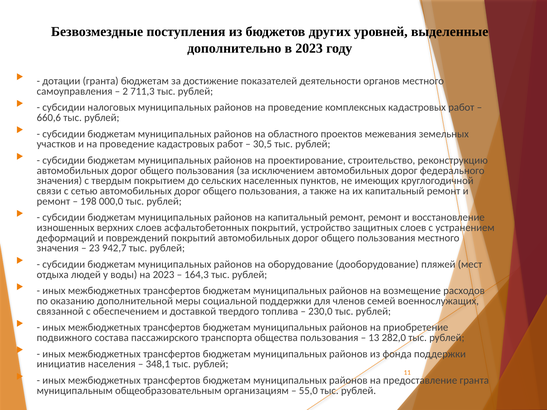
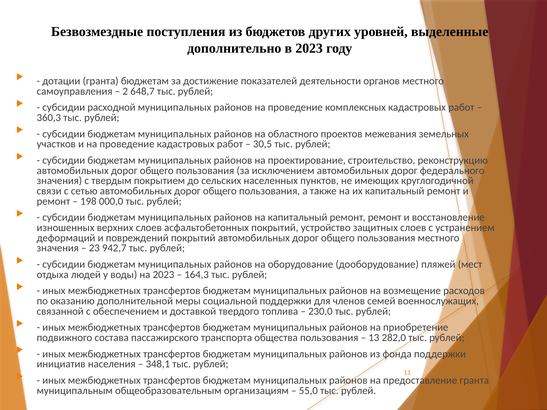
711,3: 711,3 -> 648,7
налоговых: налоговых -> расходной
660,6: 660,6 -> 360,3
